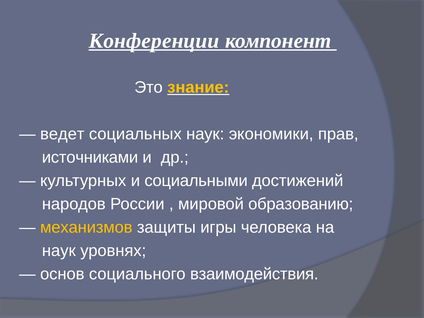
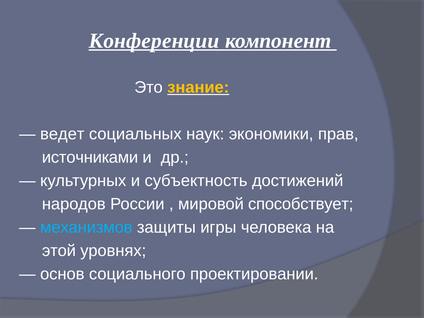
социальными: социальными -> субъектность
образованию: образованию -> способствует
механизмов colour: yellow -> light blue
наук at (59, 251): наук -> этой
взаимодействия: взаимодействия -> проектировании
